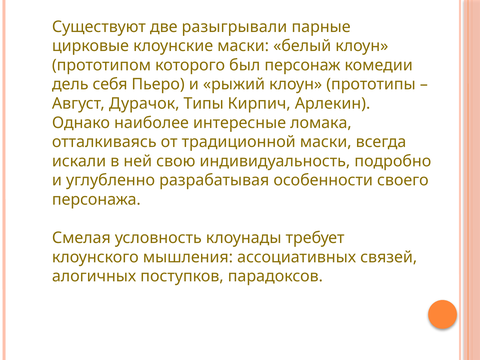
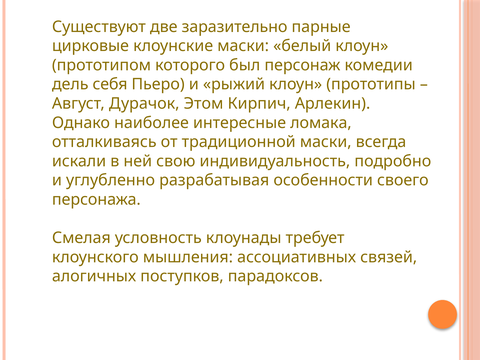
разыгрывали: разыгрывали -> заразительно
Типы: Типы -> Этом
